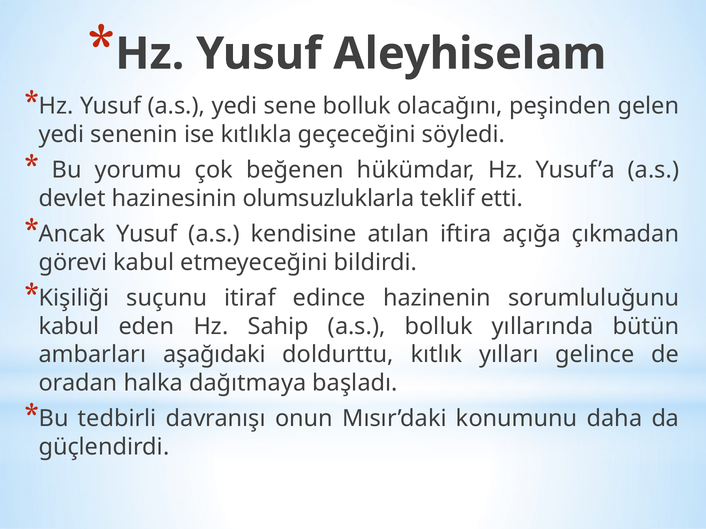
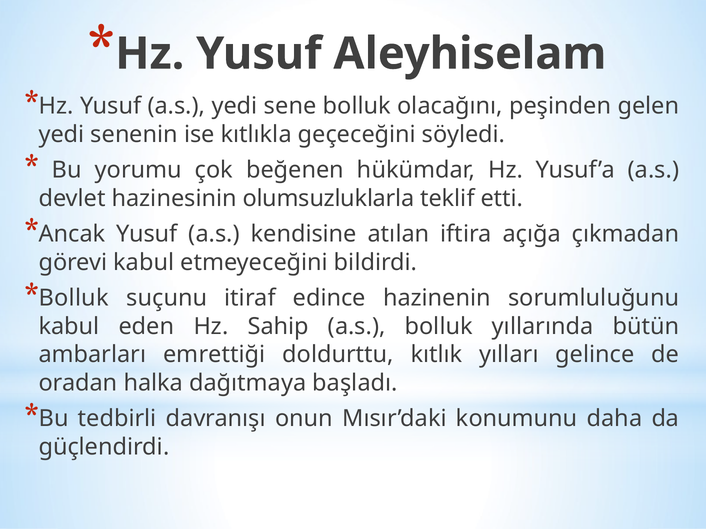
Kişiliği at (74, 299): Kişiliği -> Bolluk
aşağıdaki: aşağıdaki -> emrettiği
